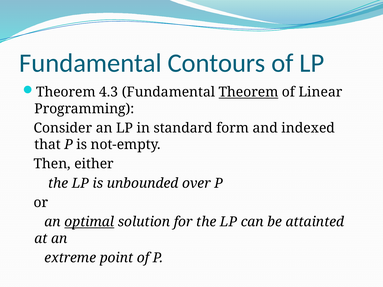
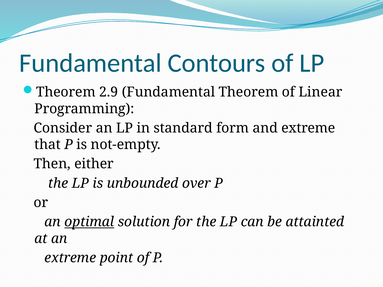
4.3: 4.3 -> 2.9
Theorem at (249, 92) underline: present -> none
and indexed: indexed -> extreme
